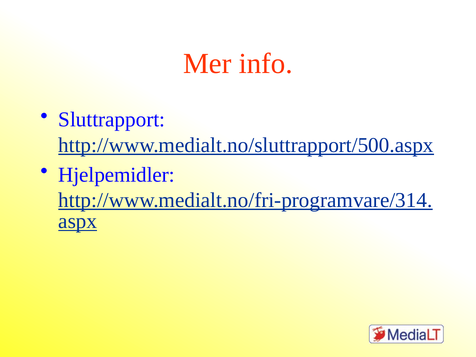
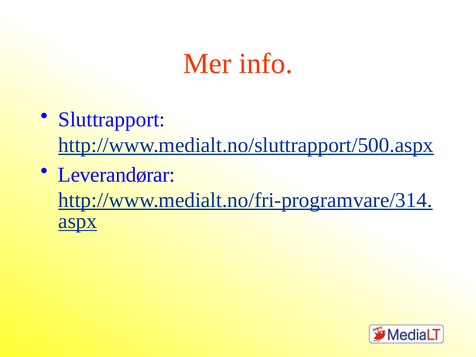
Hjelpemidler: Hjelpemidler -> Leverandørar
